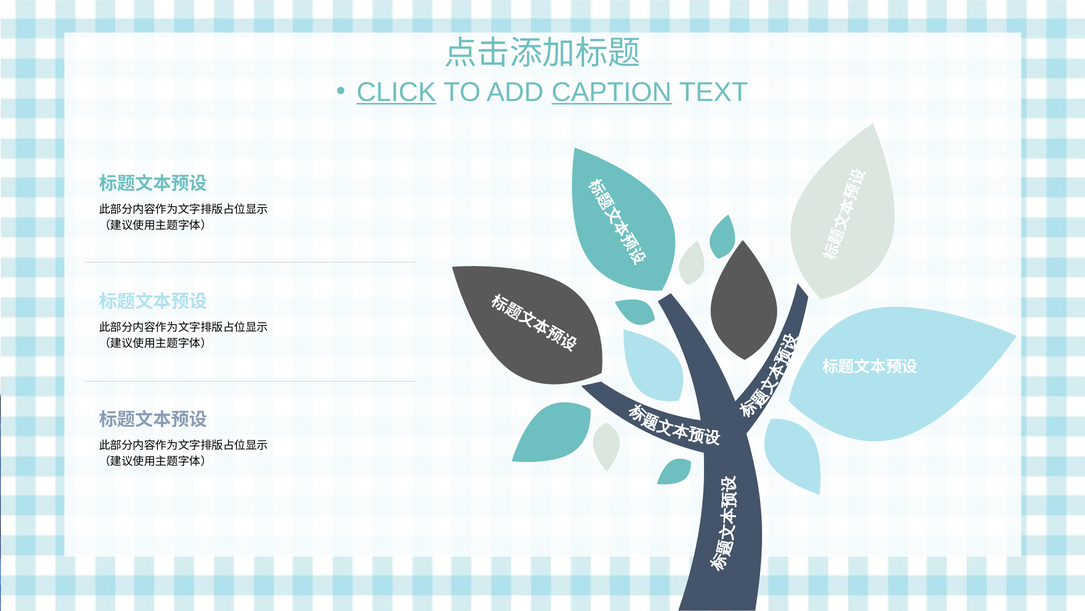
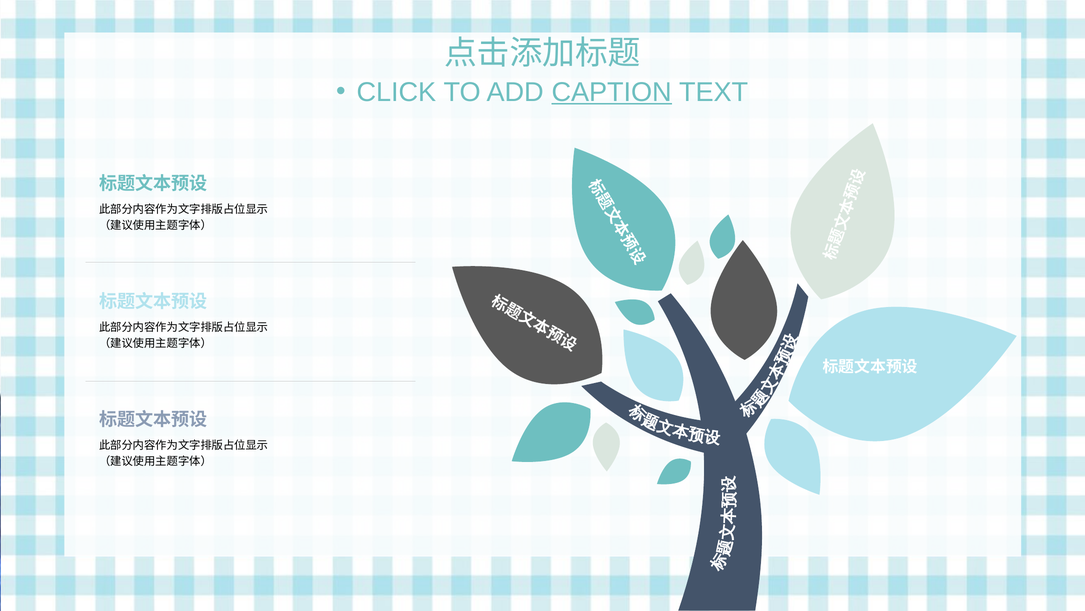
CLICK underline: present -> none
